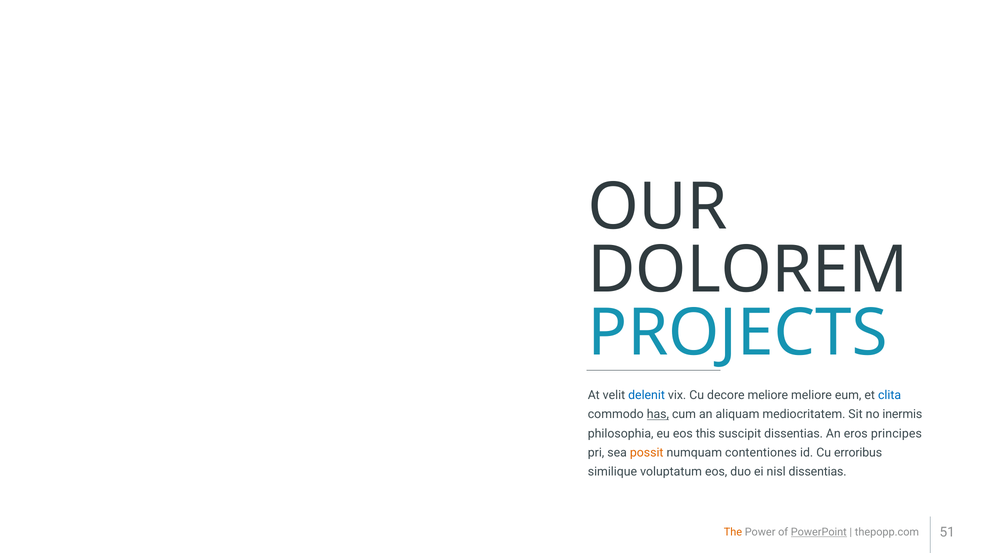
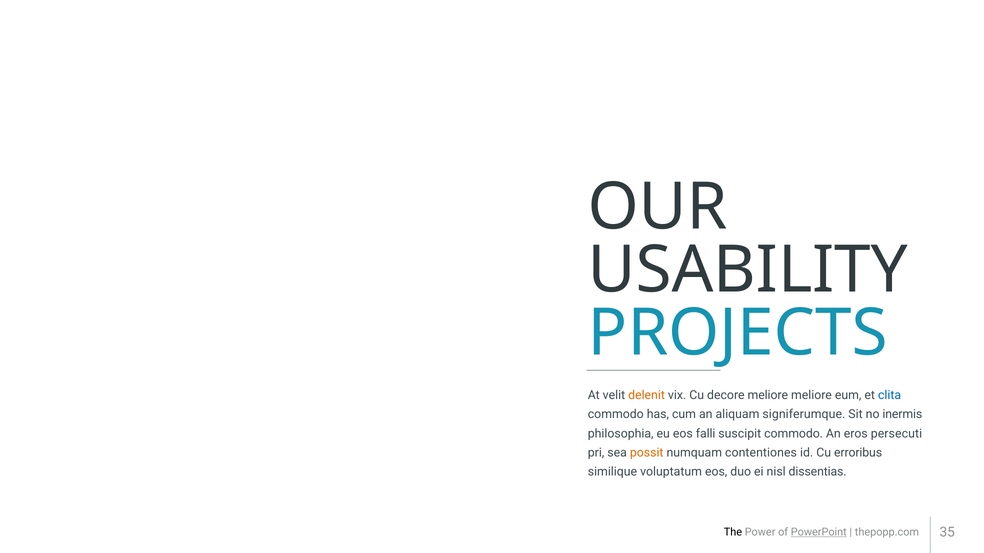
DOLOREM: DOLOREM -> USABILITY
delenit colour: blue -> orange
has underline: present -> none
mediocritatem: mediocritatem -> signiferumque
this: this -> falli
suscipit dissentias: dissentias -> commodo
principes: principes -> persecuti
The colour: orange -> black
51: 51 -> 35
